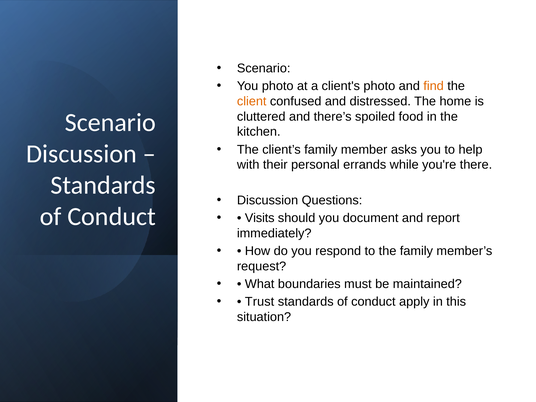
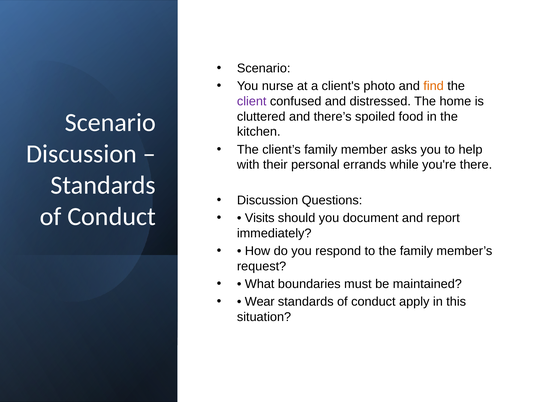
You photo: photo -> nurse
client colour: orange -> purple
Trust: Trust -> Wear
